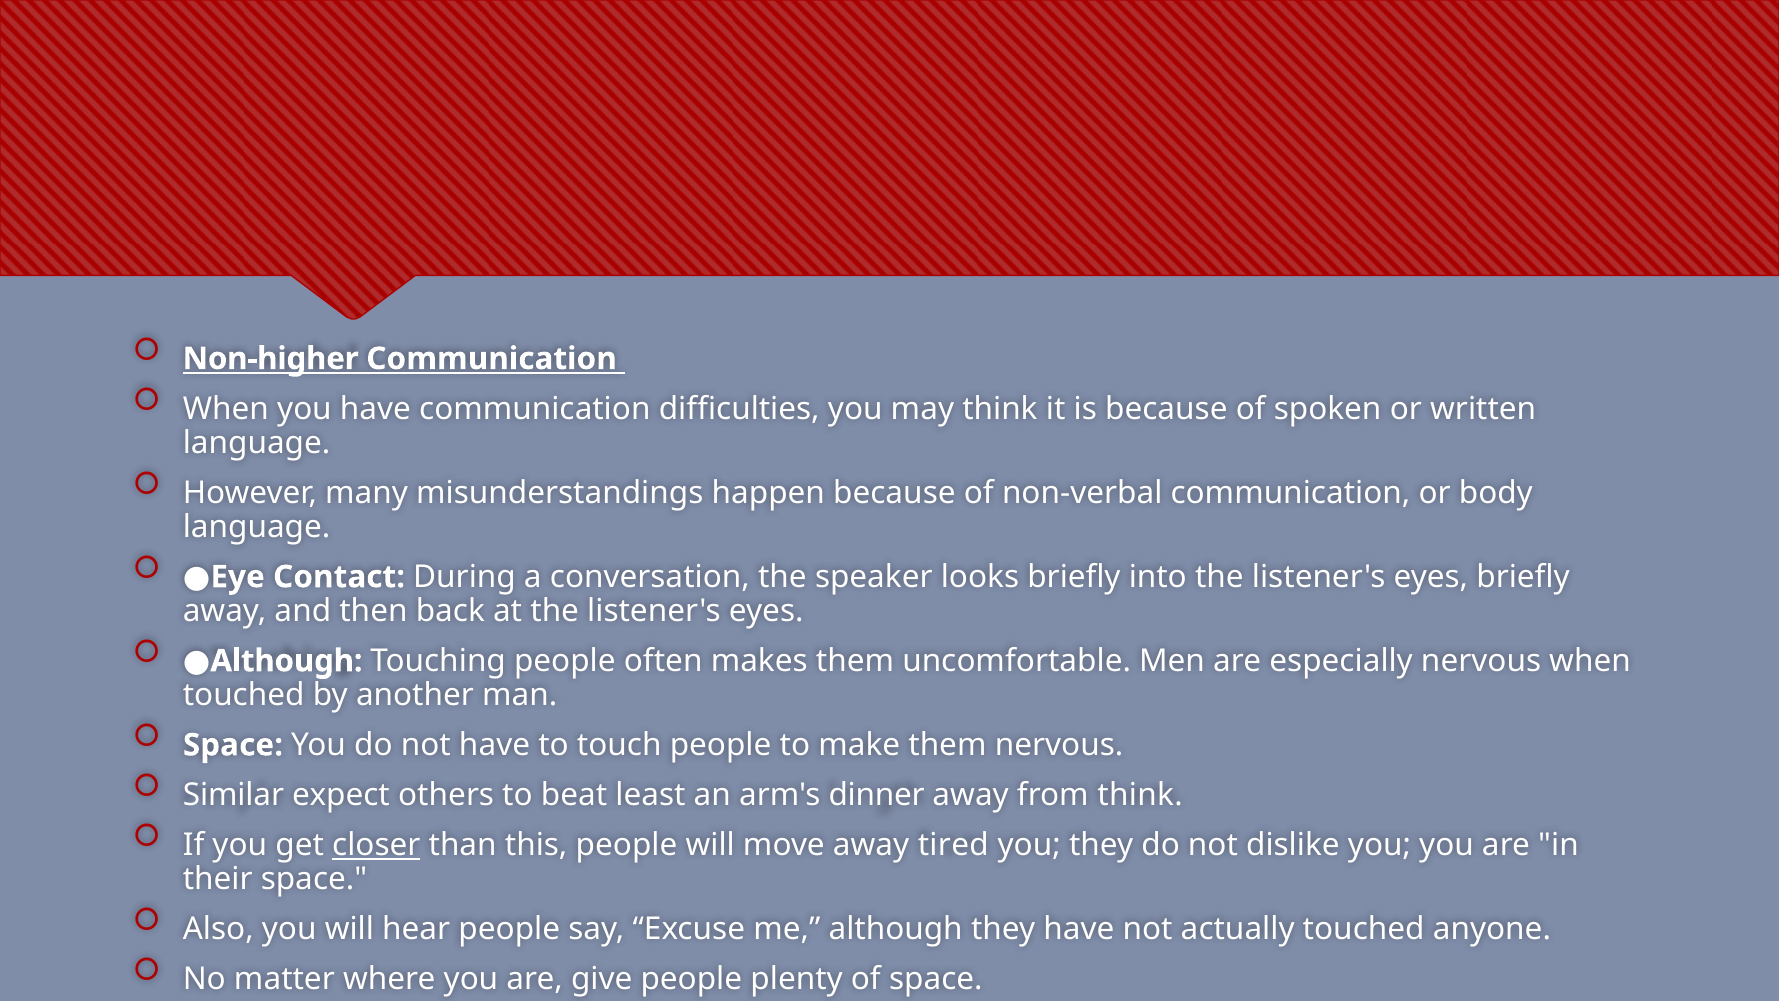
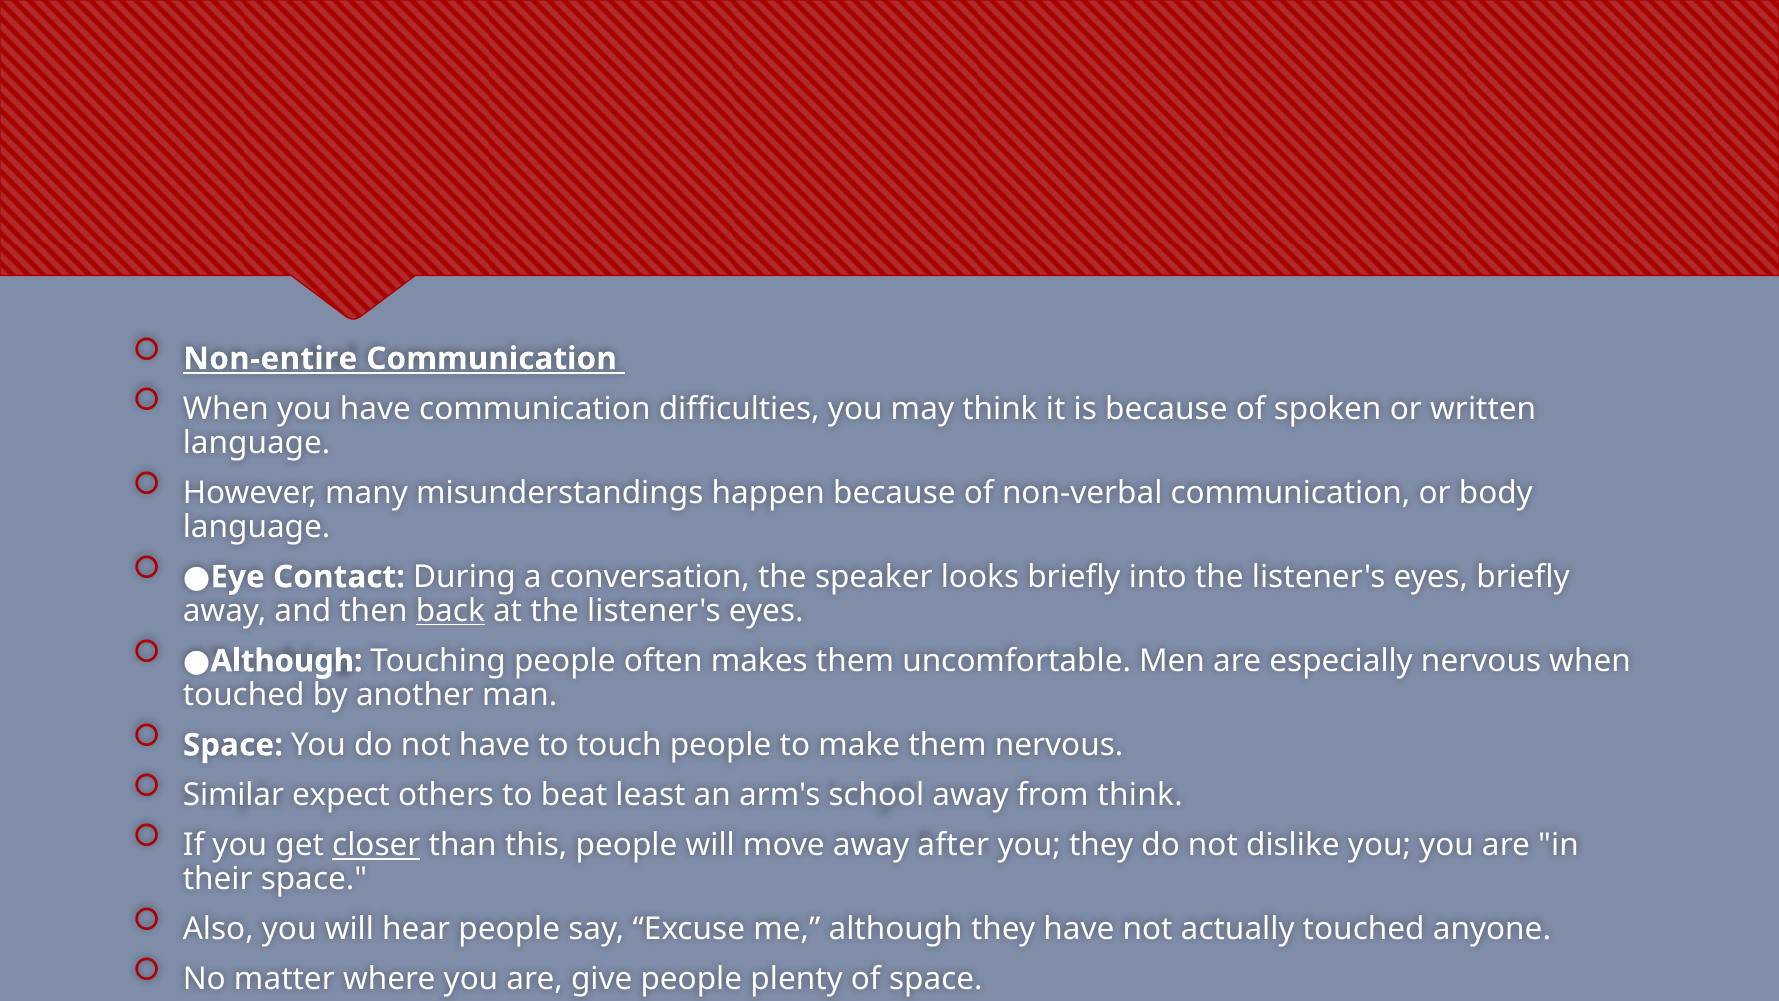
Non-higher: Non-higher -> Non-entire
back underline: none -> present
dinner: dinner -> school
tired: tired -> after
